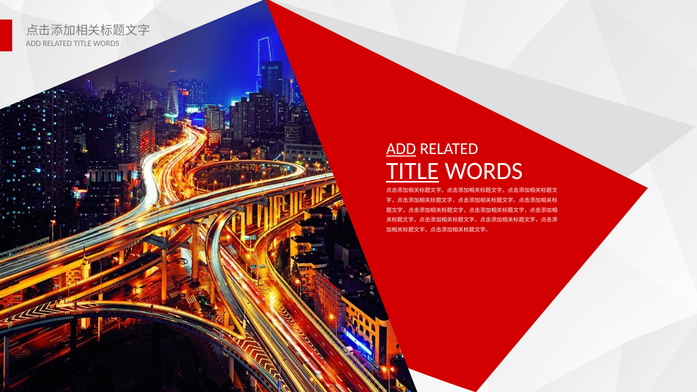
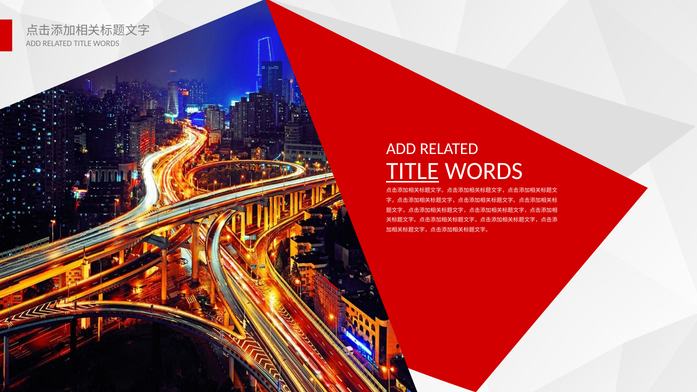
ADD at (401, 149) underline: present -> none
